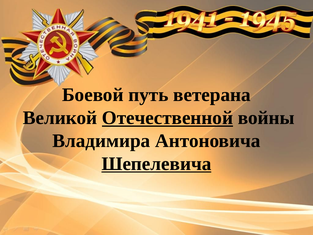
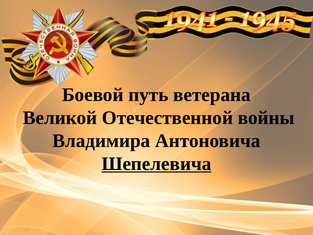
Отечественной underline: present -> none
